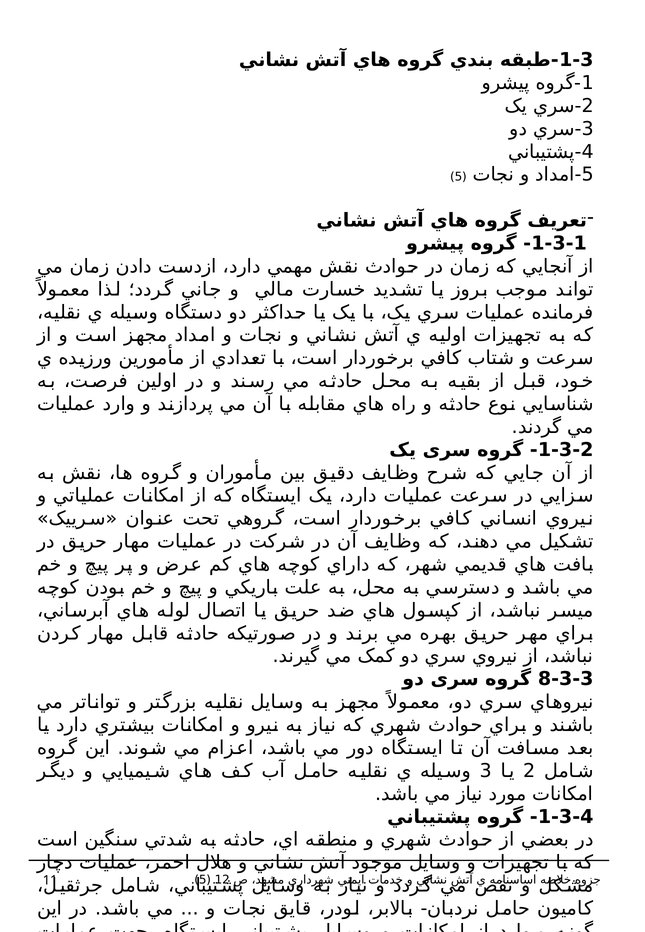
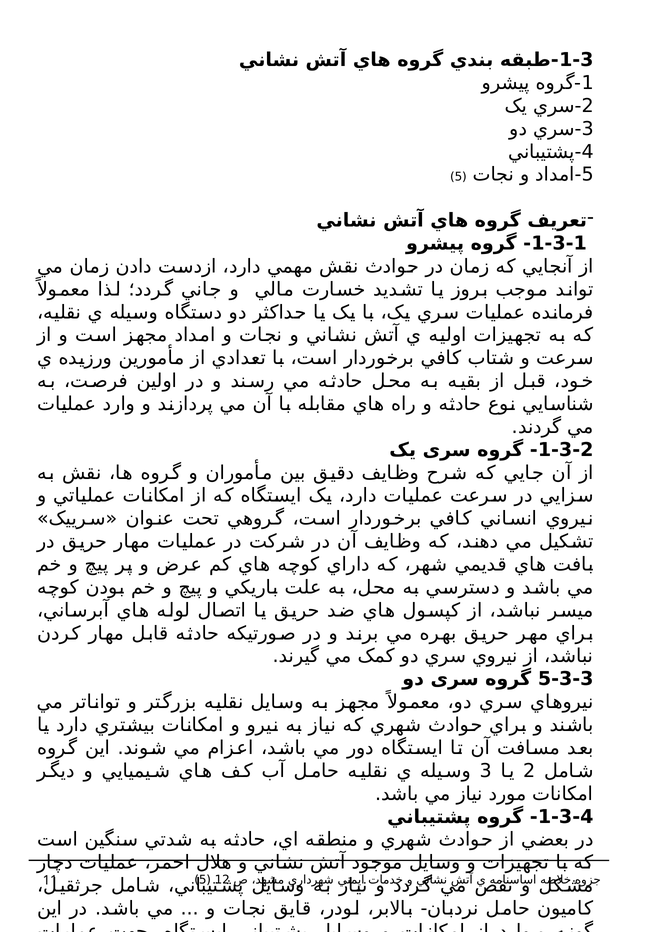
8-3-3: 8-3-3 -> 5-3-3
